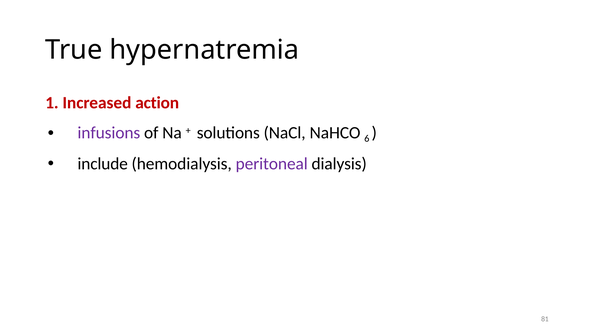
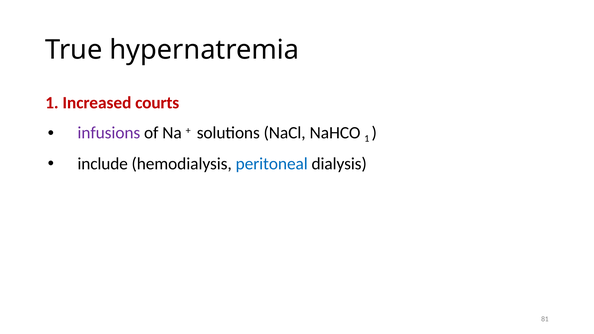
action: action -> courts
NaHCO 6: 6 -> 1
peritoneal colour: purple -> blue
